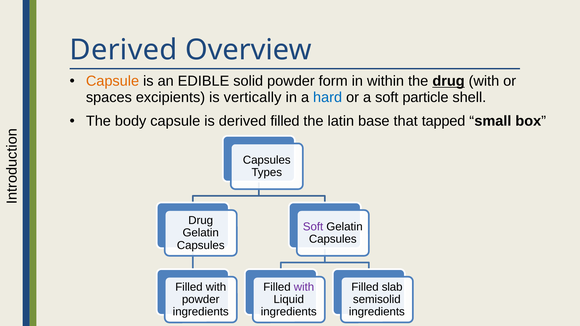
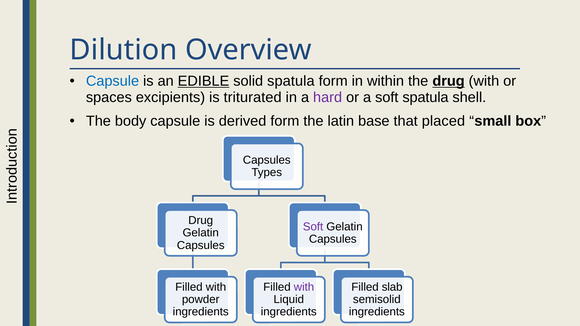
Derived at (123, 50): Derived -> Dilution
Capsule at (112, 81) colour: orange -> blue
EDIBLE underline: none -> present
solid powder: powder -> spatula
vertically: vertically -> triturated
hard colour: blue -> purple
soft particle: particle -> spatula
derived filled: filled -> form
tapped: tapped -> placed
